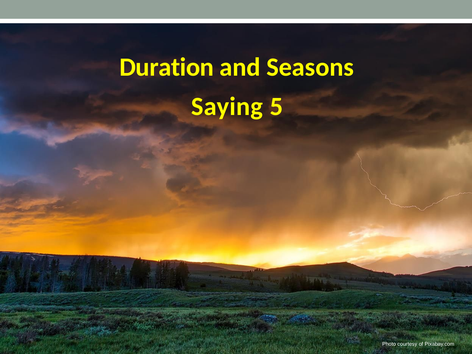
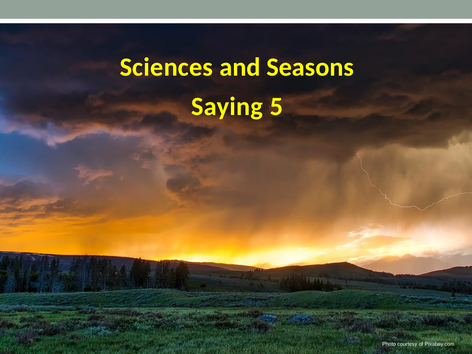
Duration: Duration -> Sciences
